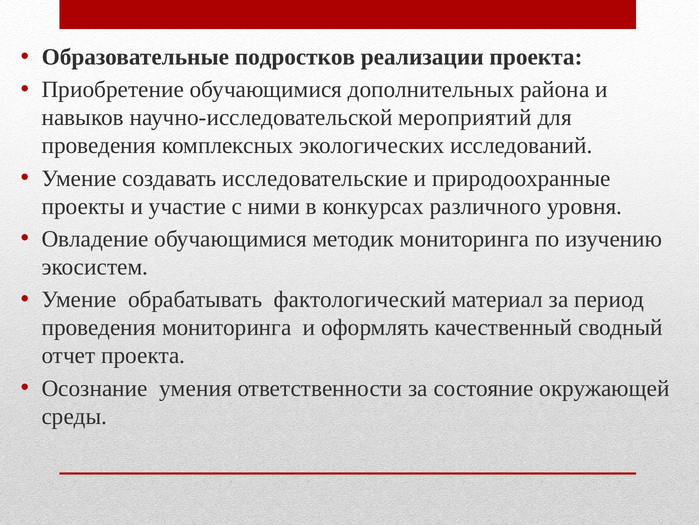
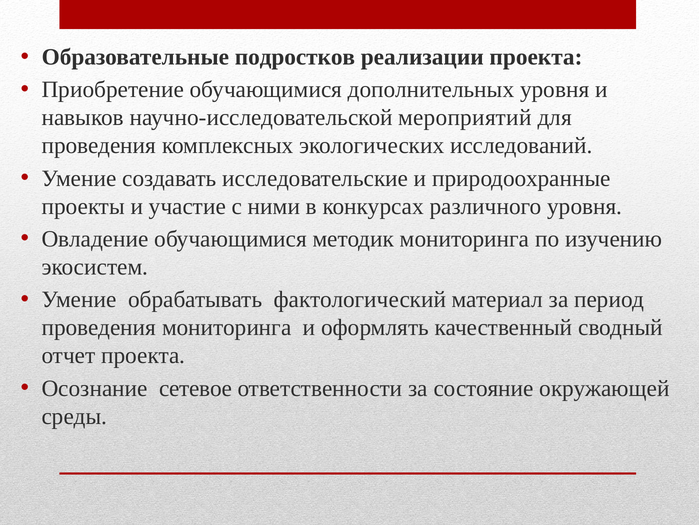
дополнительных района: района -> уровня
умения: умения -> сетевое
